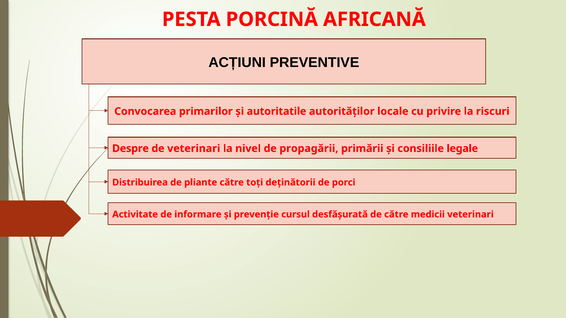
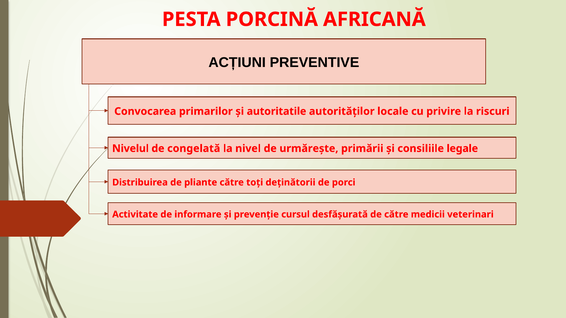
Despre: Despre -> Nivelul
de veterinari: veterinari -> congelată
propagării: propagării -> urmărește
